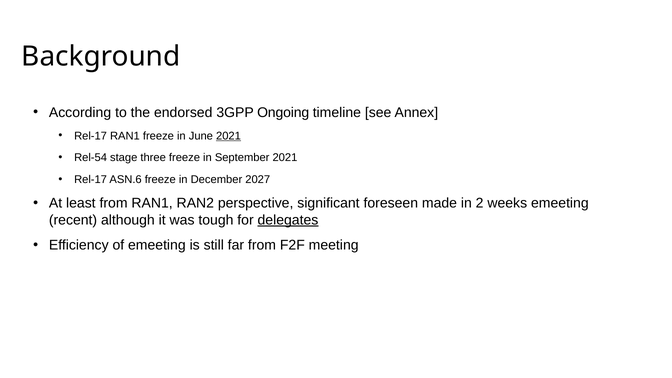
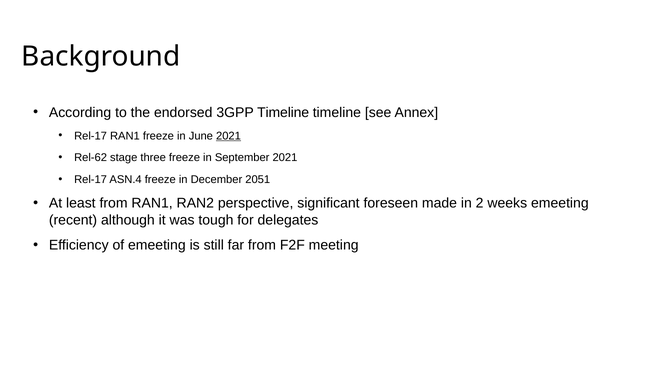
3GPP Ongoing: Ongoing -> Timeline
Rel-54: Rel-54 -> Rel-62
ASN.6: ASN.6 -> ASN.4
2027: 2027 -> 2051
delegates underline: present -> none
